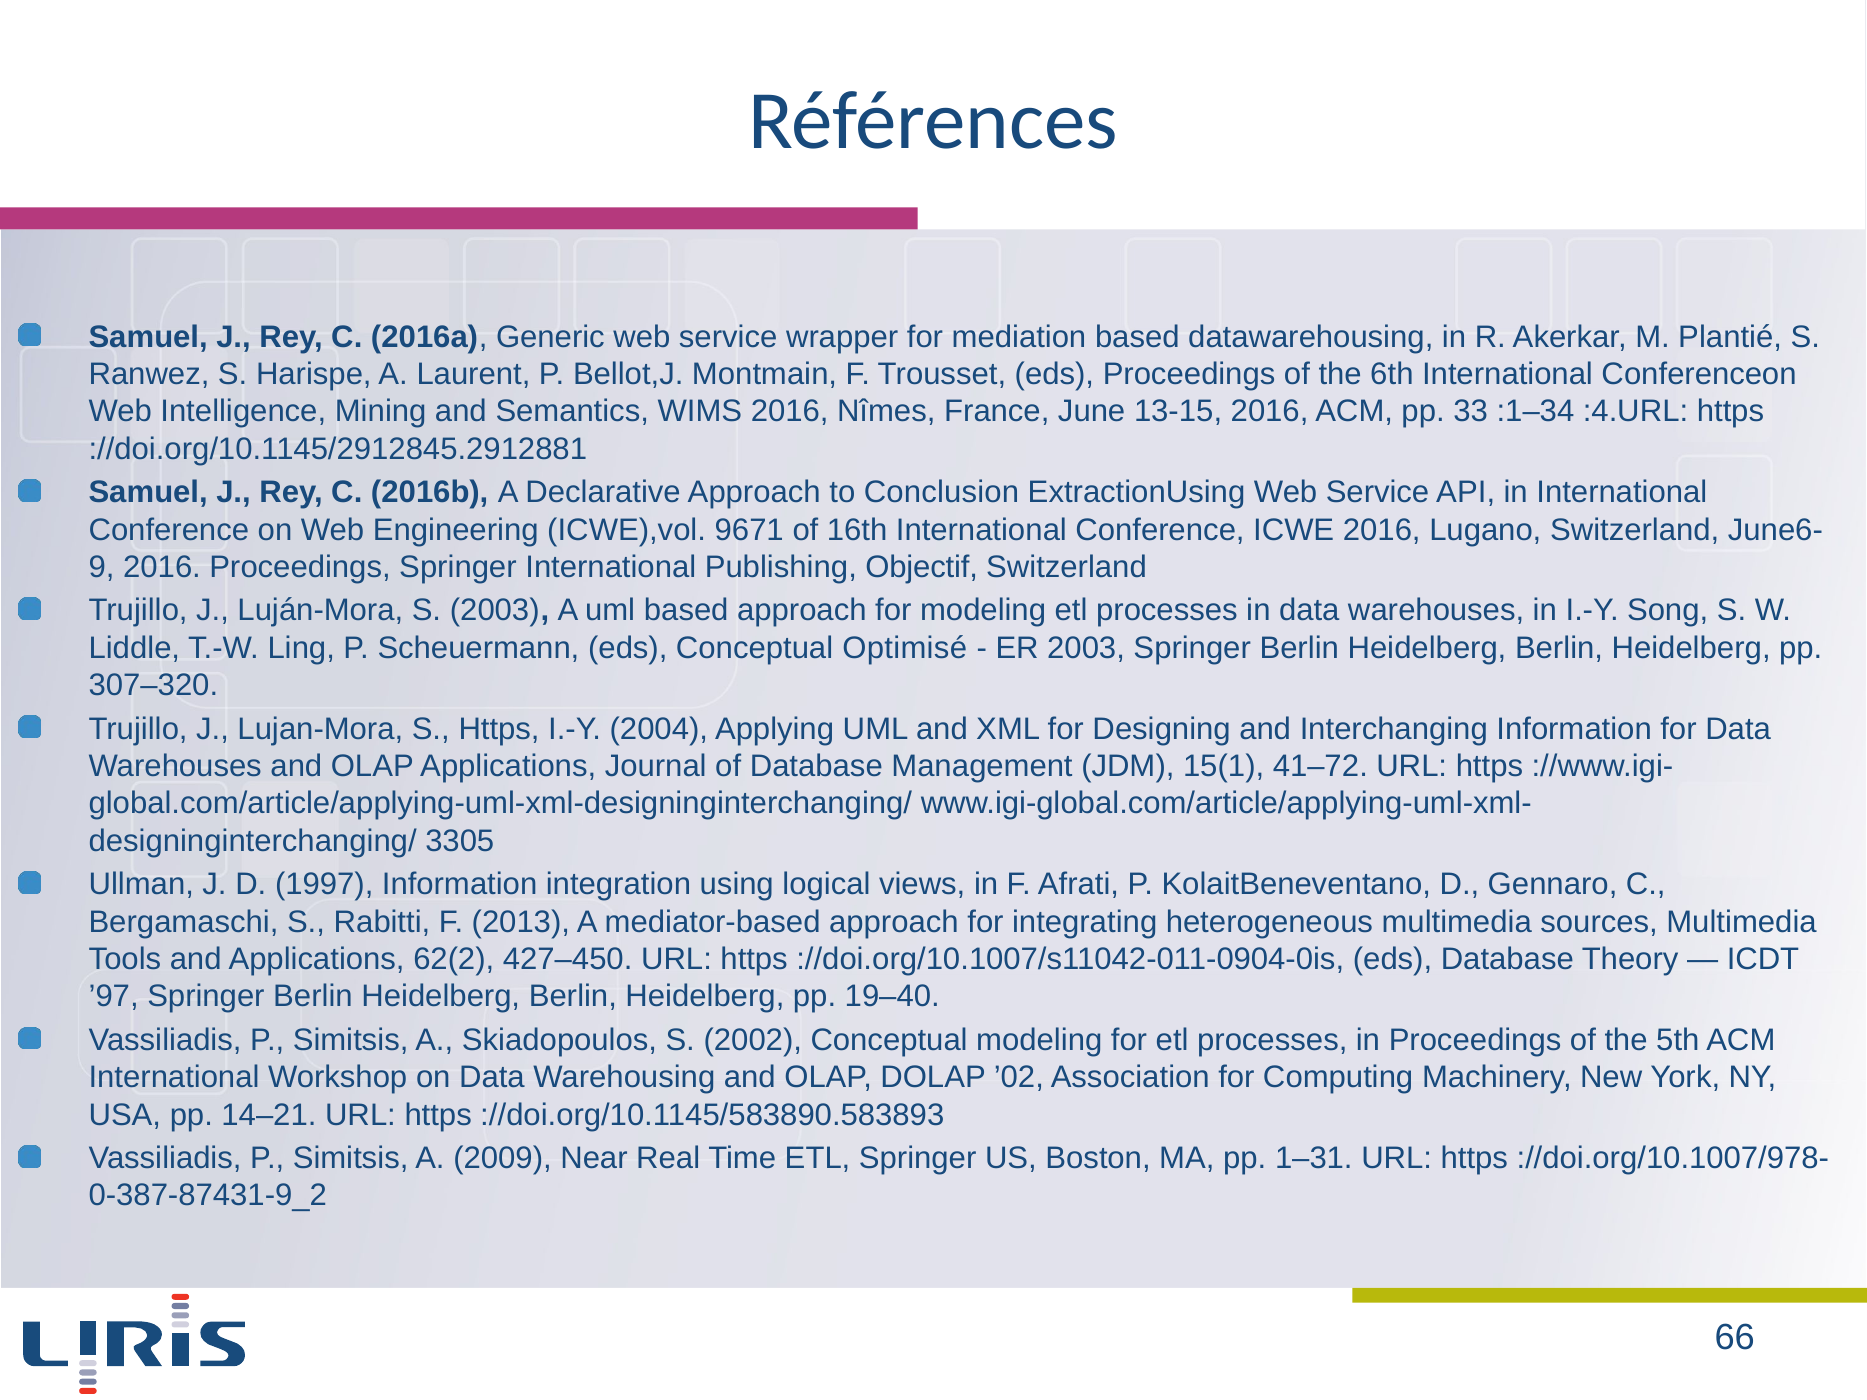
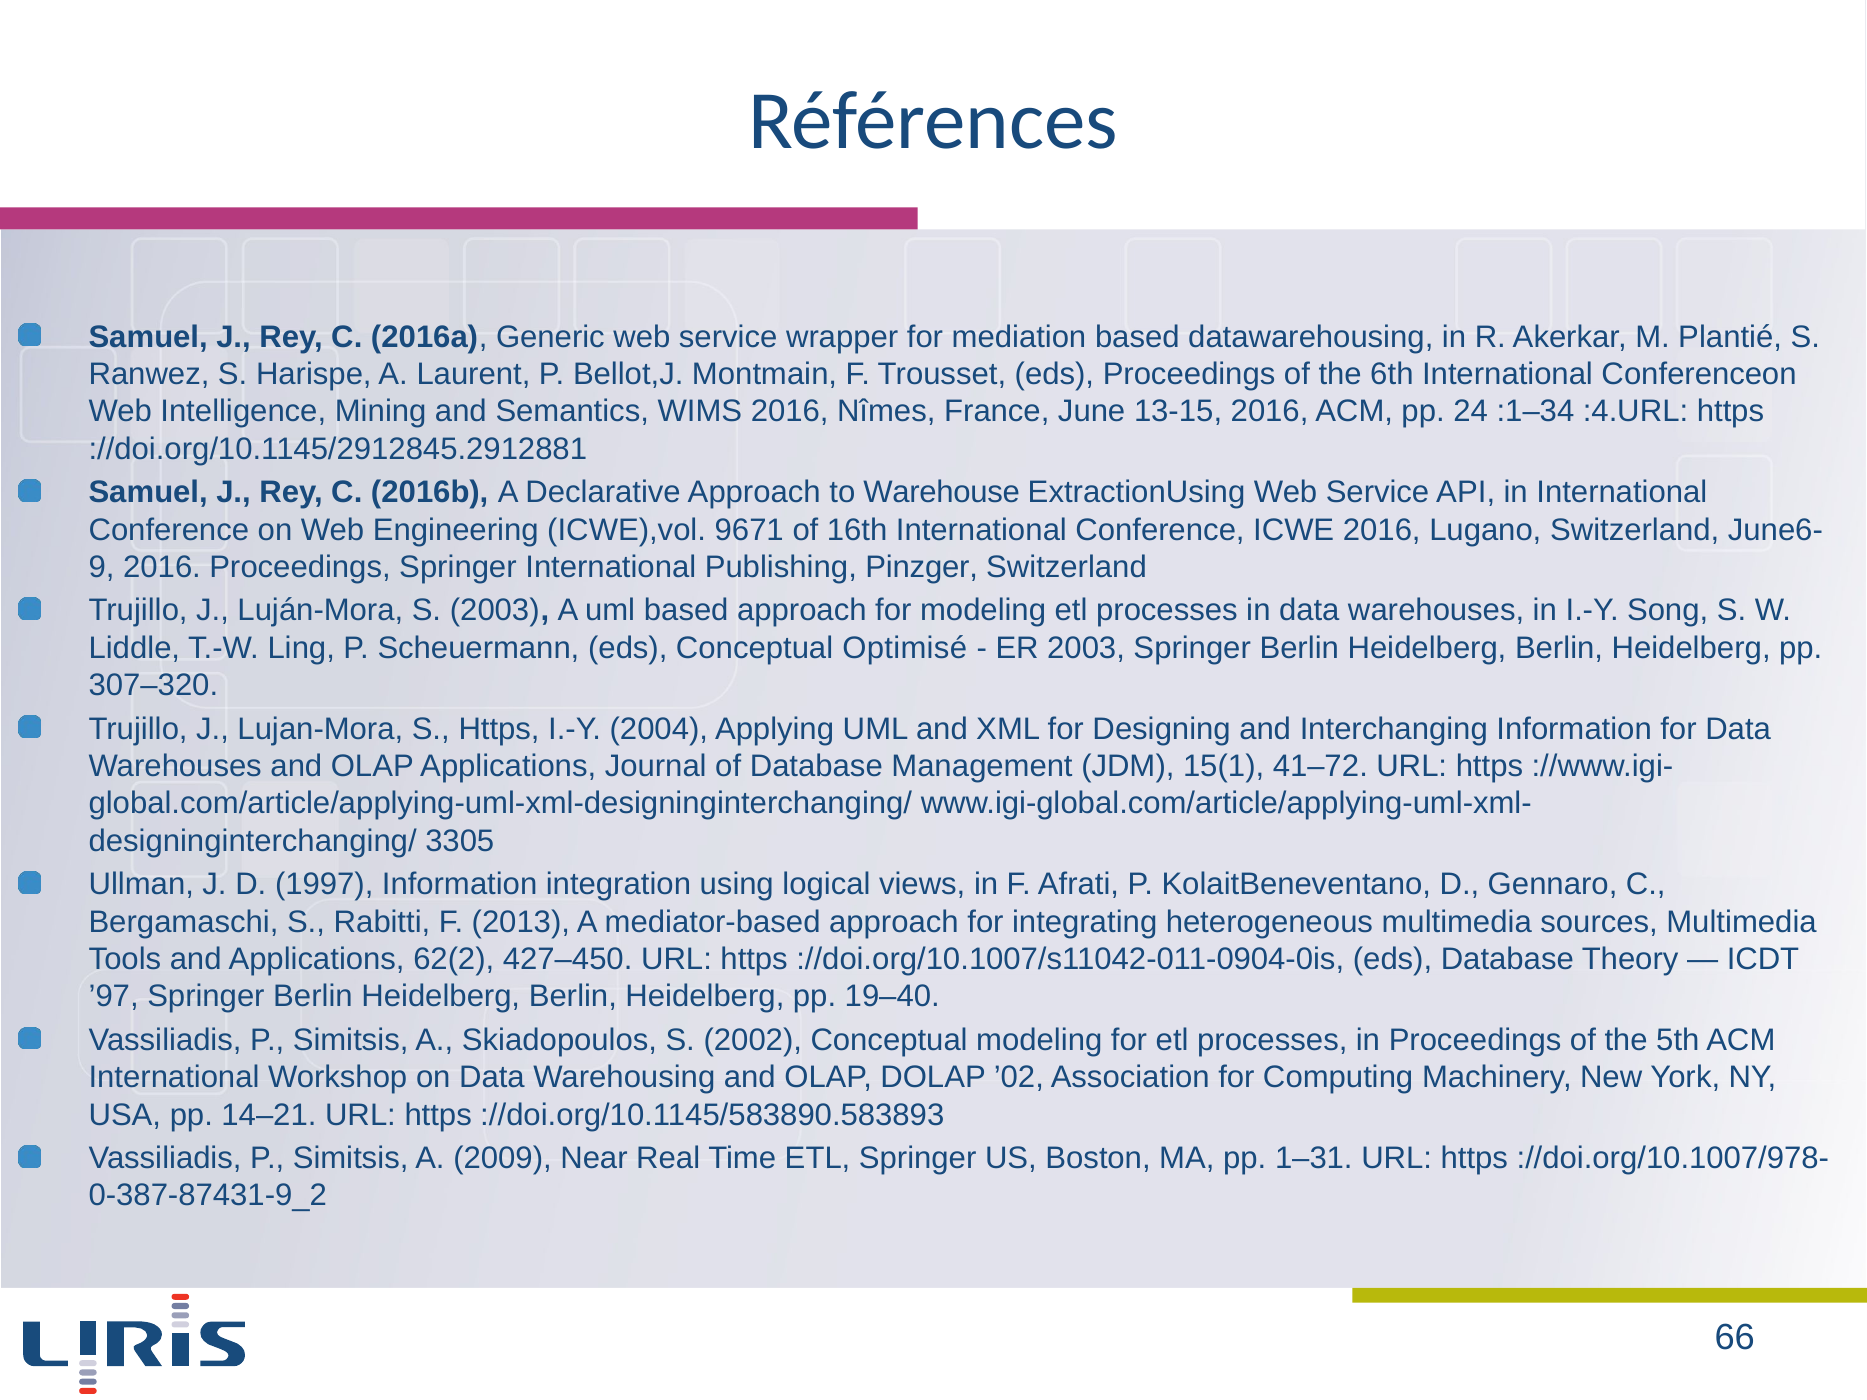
33: 33 -> 24
Conclusion: Conclusion -> Warehouse
Objectif: Objectif -> Pinzger
